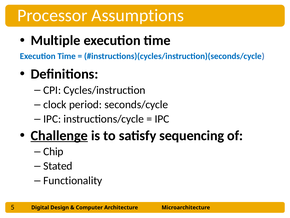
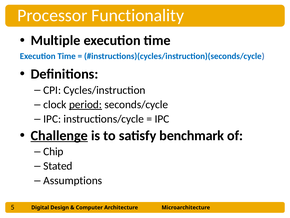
Assumptions: Assumptions -> Functionality
period underline: none -> present
sequencing: sequencing -> benchmark
Functionality: Functionality -> Assumptions
